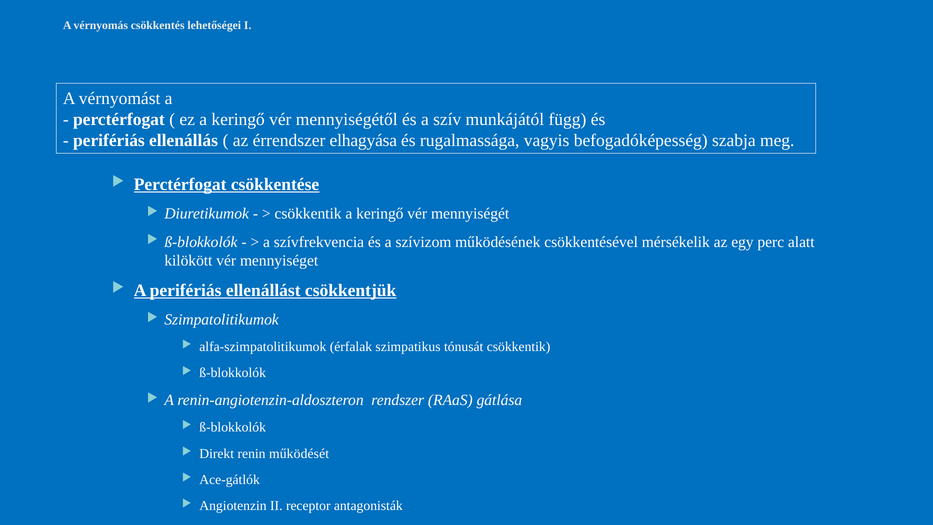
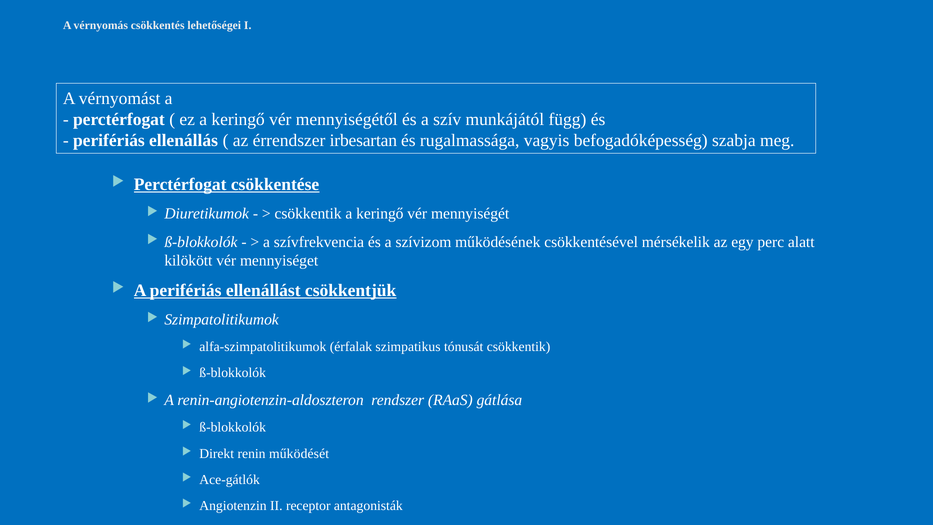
elhagyása: elhagyása -> irbesartan
